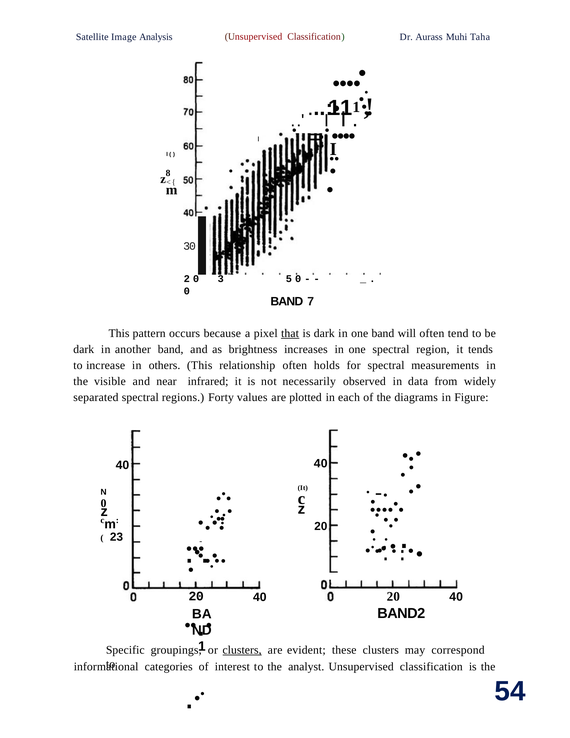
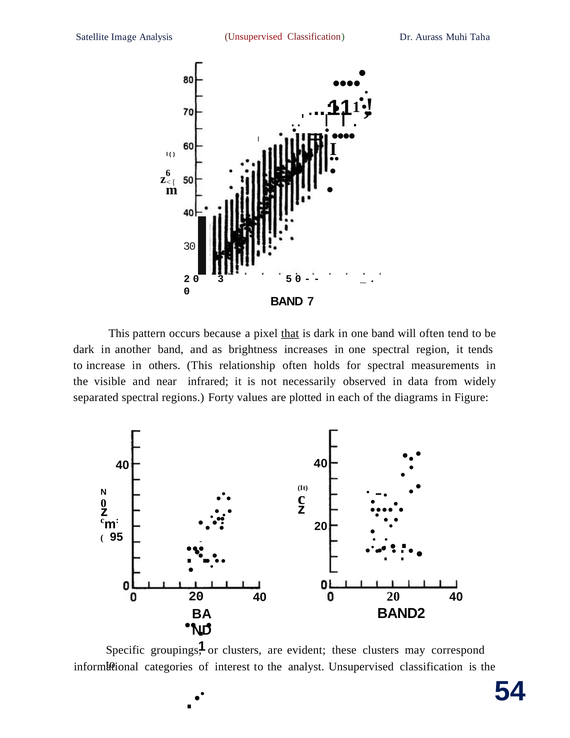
8: 8 -> 6
23: 23 -> 95
clusters at (242, 650) underline: present -> none
